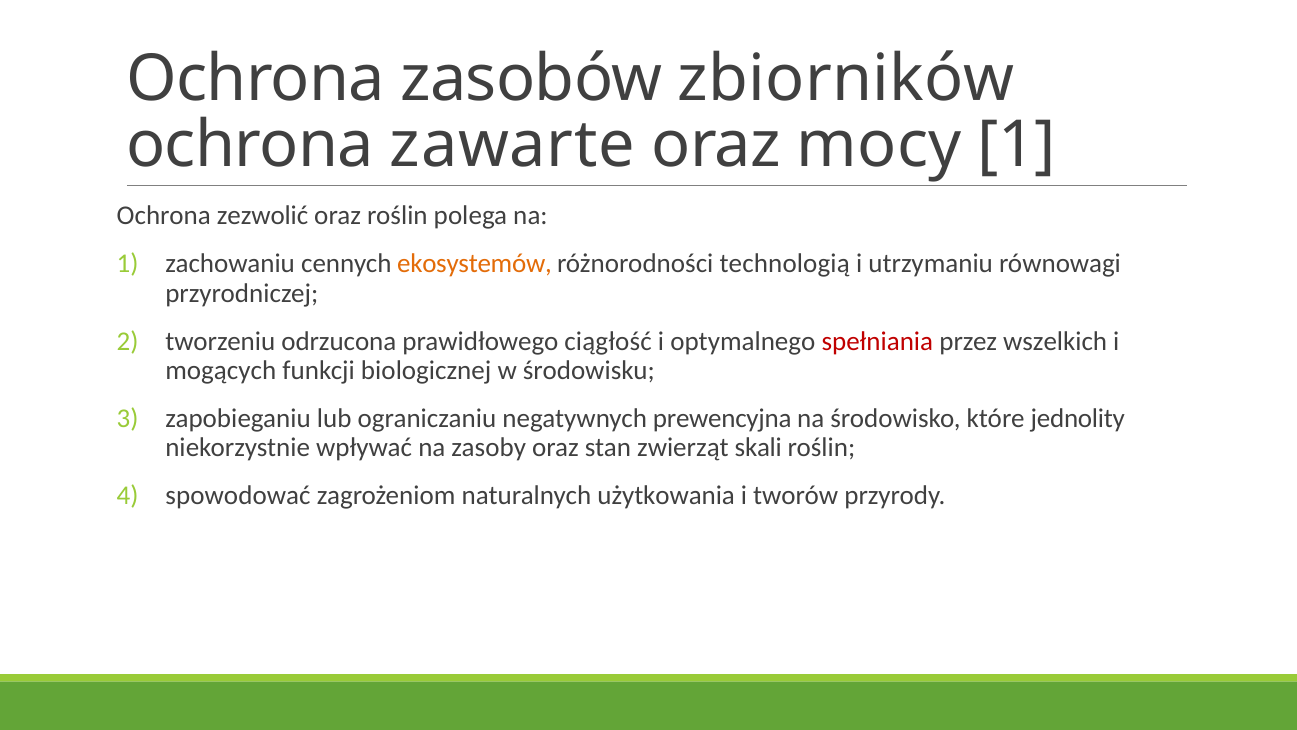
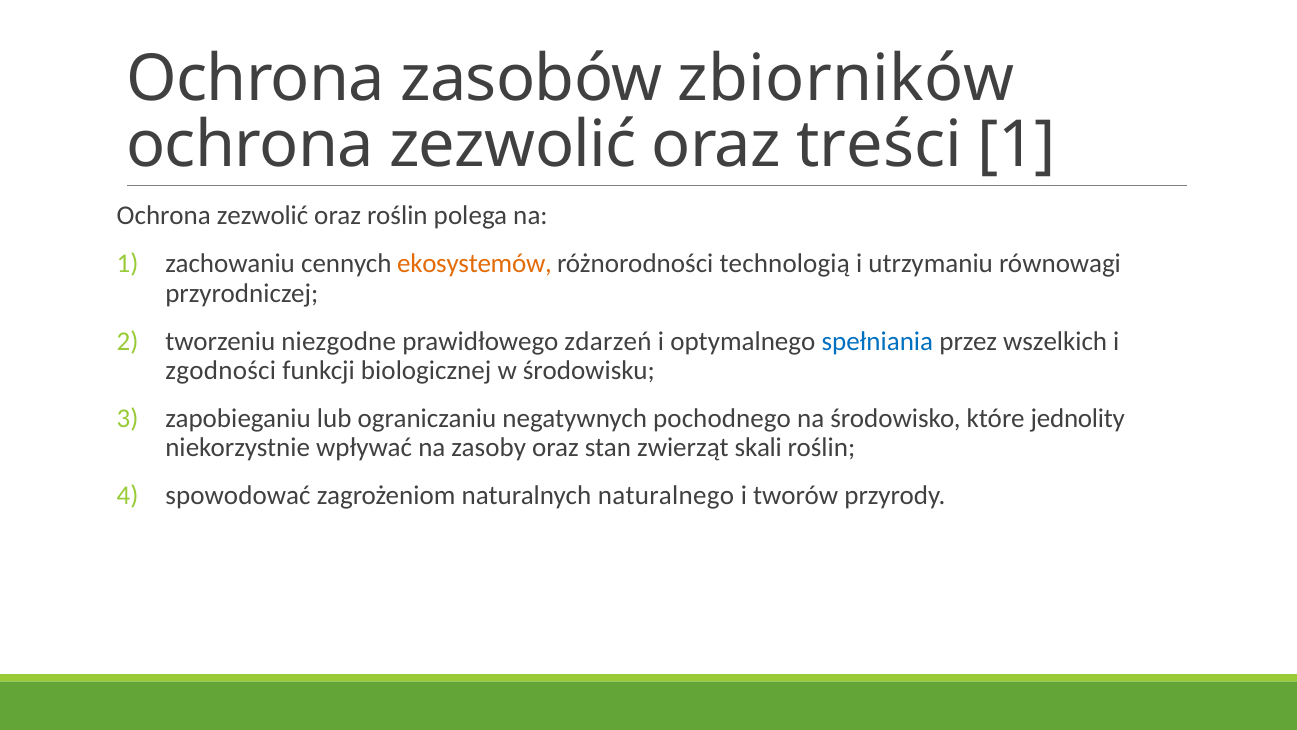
zawarte at (512, 145): zawarte -> zezwolić
mocy: mocy -> treści
odrzucona: odrzucona -> niezgodne
ciągłość: ciągłość -> zdarzeń
spełniania colour: red -> blue
mogących: mogących -> zgodności
prewencyjna: prewencyjna -> pochodnego
użytkowania: użytkowania -> naturalnego
